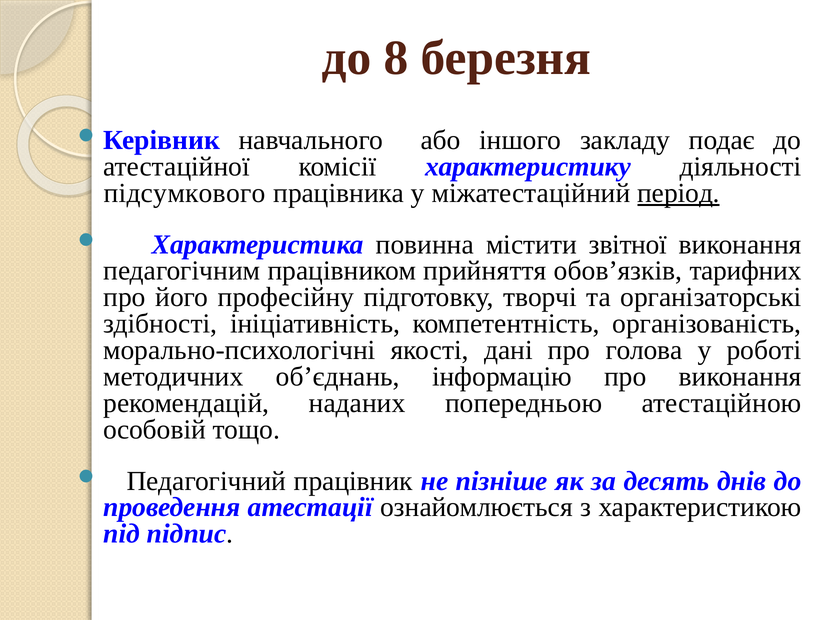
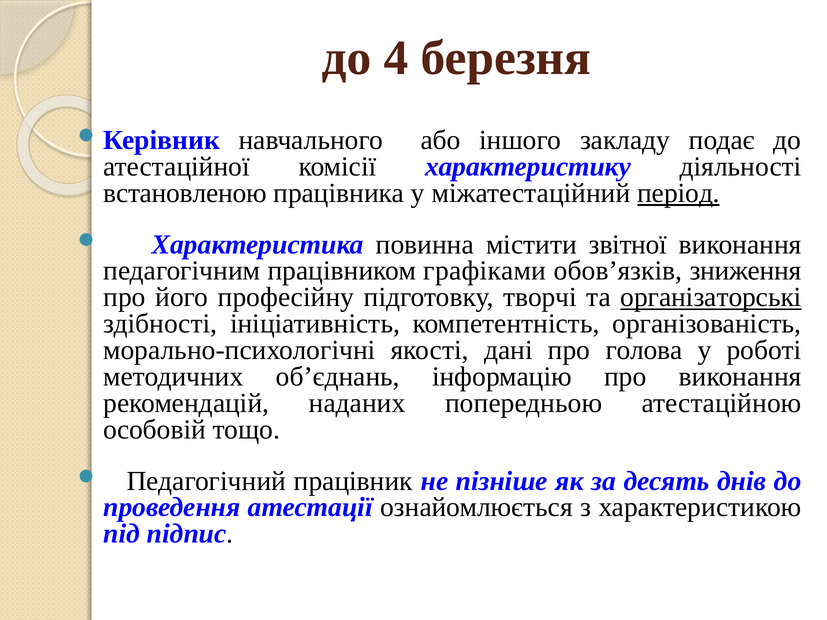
8: 8 -> 4
підсумкового: підсумкового -> встановленою
прийняття: прийняття -> графіками
тарифних: тарифних -> зниження
організаторські underline: none -> present
